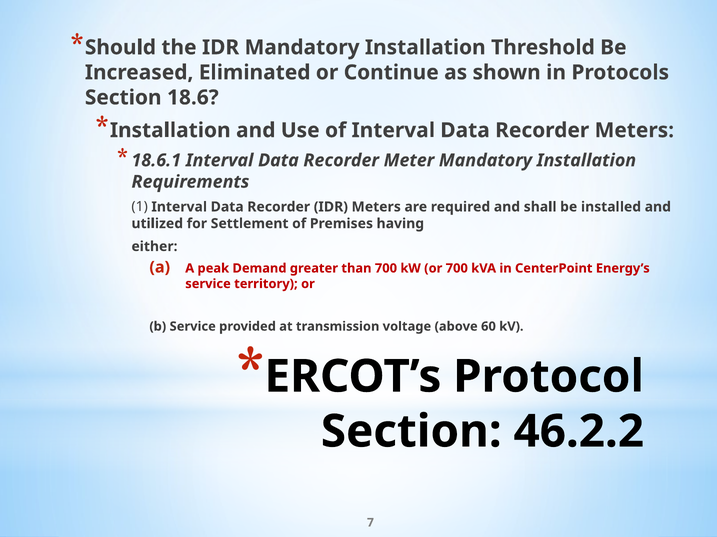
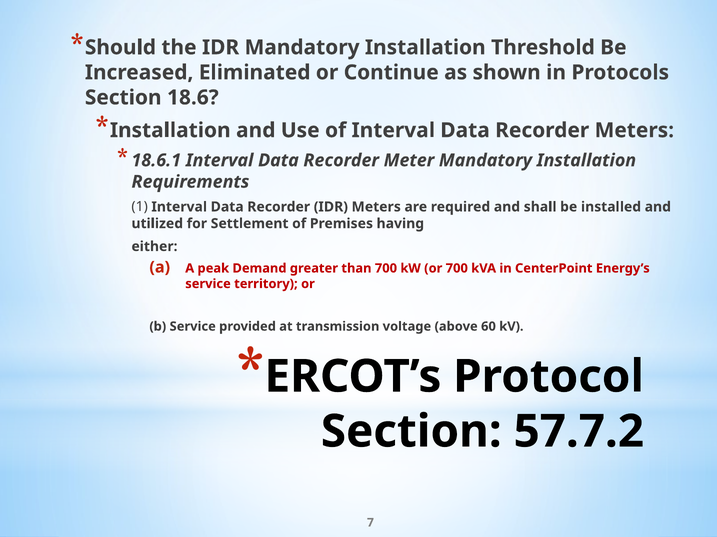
46.2.2: 46.2.2 -> 57.7.2
